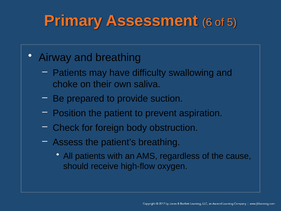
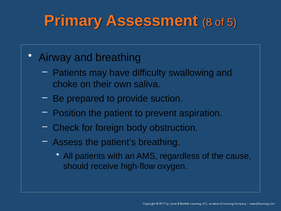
6: 6 -> 8
